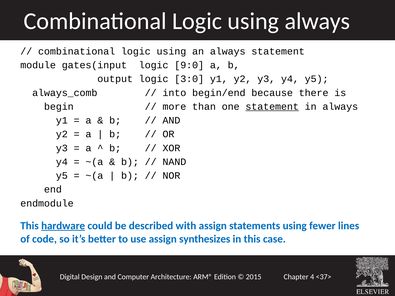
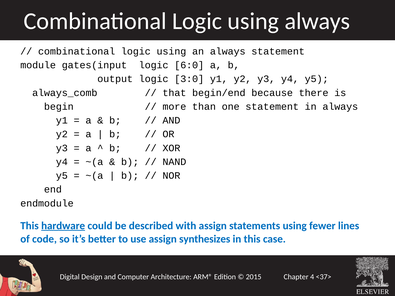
9:0: 9:0 -> 6:0
into: into -> that
statement at (272, 107) underline: present -> none
